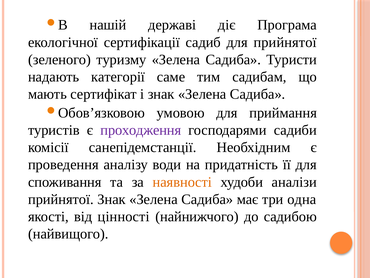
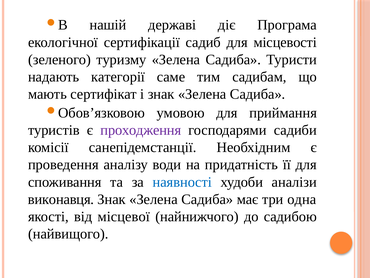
для прийнятої: прийнятої -> місцевості
наявності colour: orange -> blue
прийнятої at (61, 199): прийнятої -> виконавця
цінності: цінності -> місцевої
